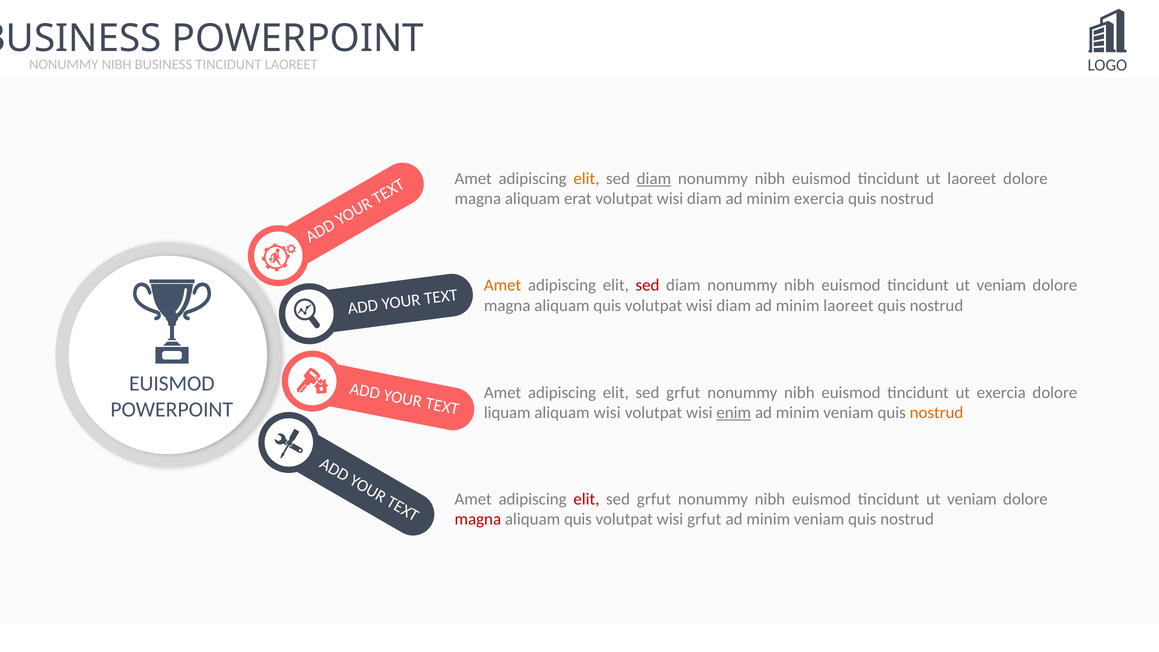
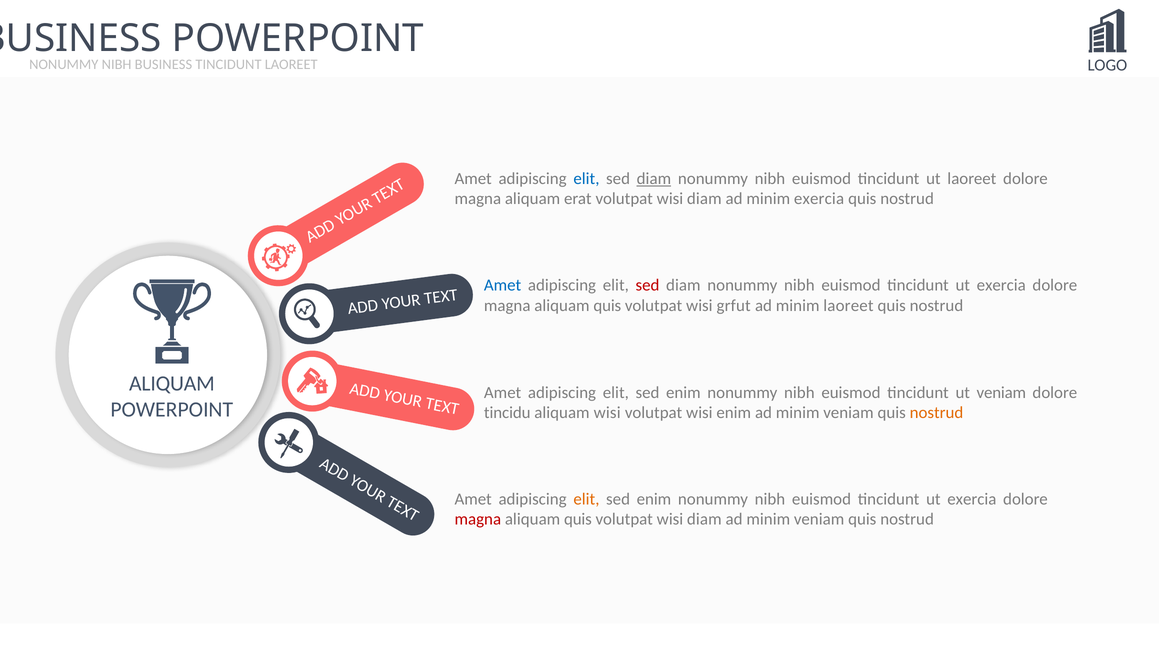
elit at (586, 179) colour: orange -> blue
Amet at (503, 285) colour: orange -> blue
veniam at (1001, 285): veniam -> exercia
diam at (734, 306): diam -> grfut
EUISMOD at (172, 383): EUISMOD -> ALIQUAM
grfut at (683, 393): grfut -> enim
ut exercia: exercia -> veniam
liquam: liquam -> tincidu
enim at (734, 413) underline: present -> none
elit at (586, 499) colour: red -> orange
grfut at (654, 499): grfut -> enim
veniam at (972, 499): veniam -> exercia
grfut at (704, 519): grfut -> diam
